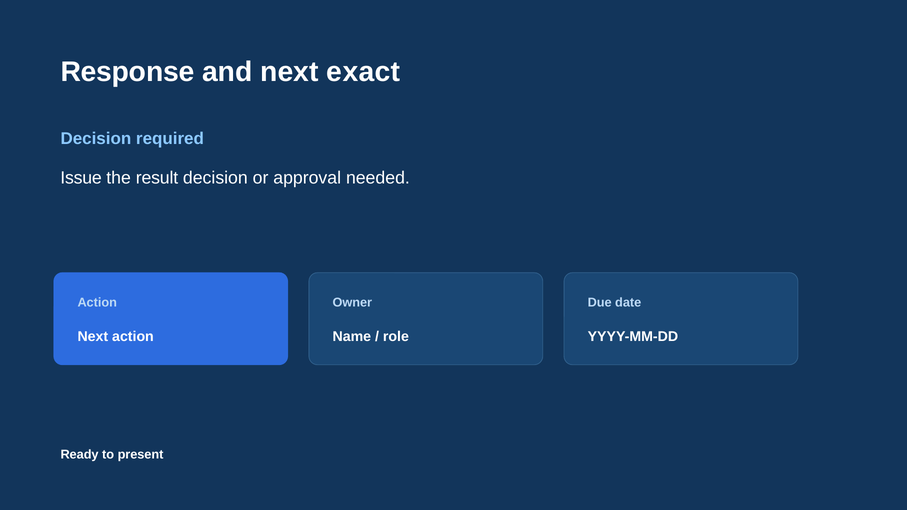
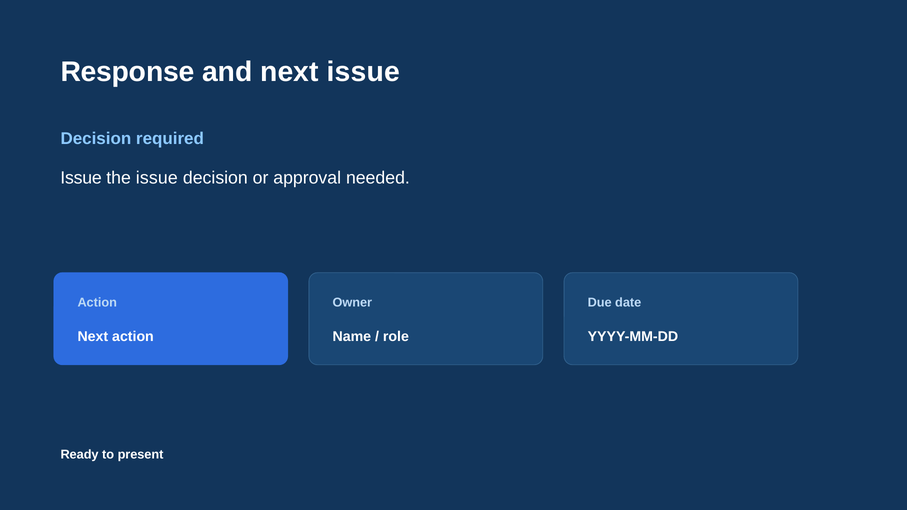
next exact: exact -> issue
the result: result -> issue
